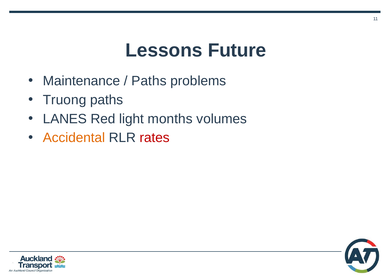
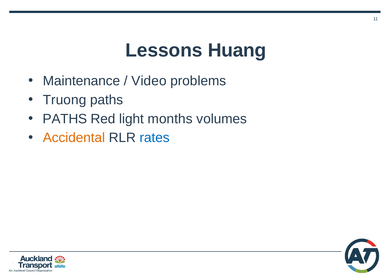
Future: Future -> Huang
Paths at (149, 81): Paths -> Video
LANES at (65, 119): LANES -> PATHS
rates colour: red -> blue
